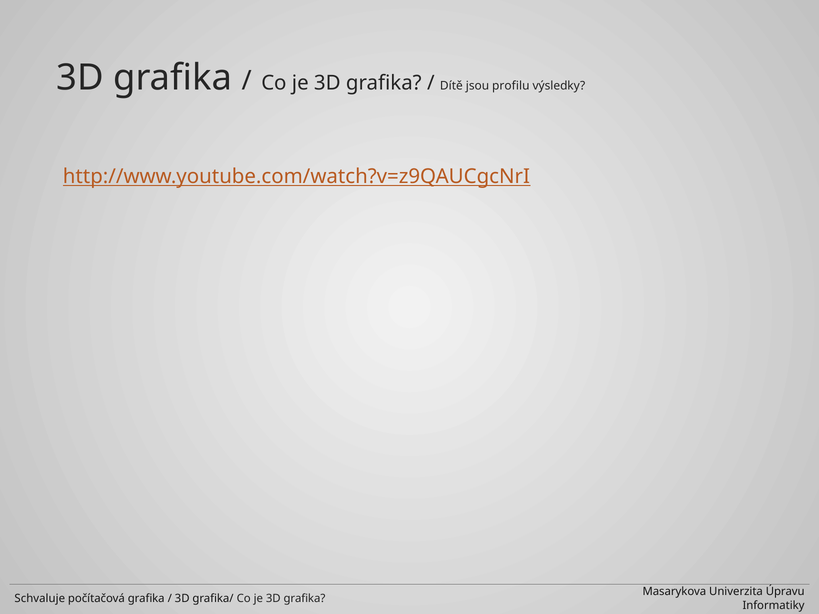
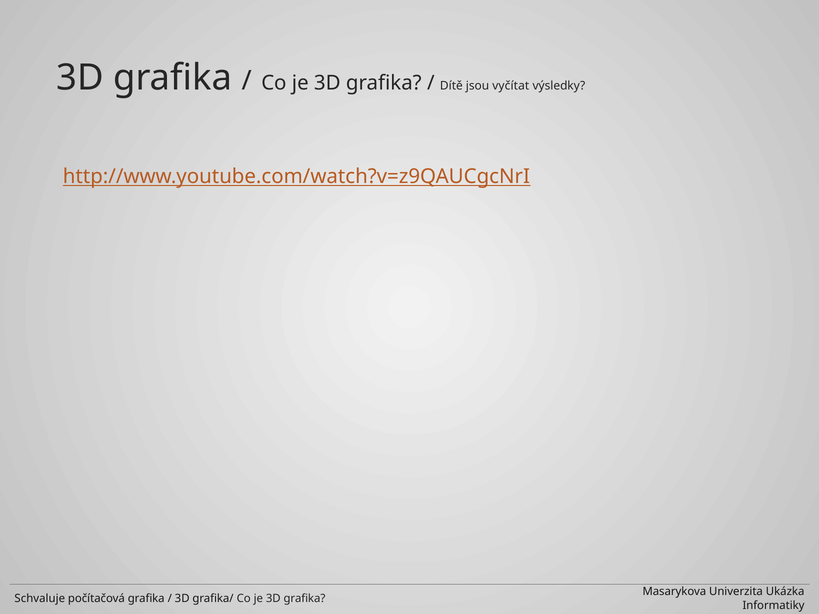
profilu: profilu -> vyčítat
Úpravu: Úpravu -> Ukázka
